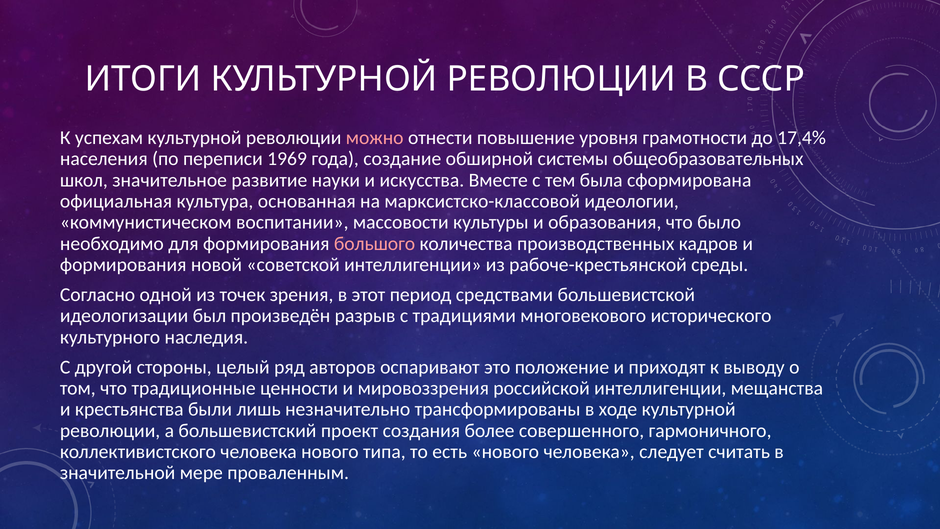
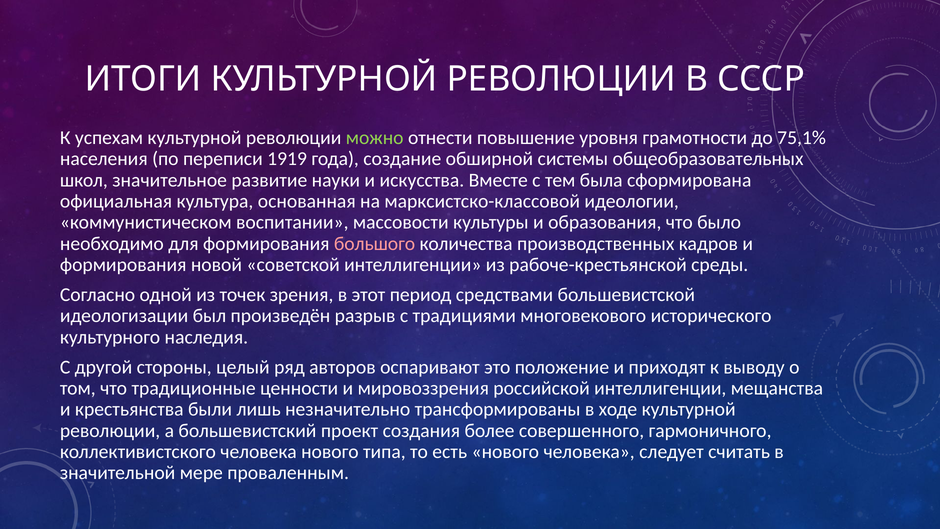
можно colour: pink -> light green
17,4%: 17,4% -> 75,1%
1969: 1969 -> 1919
